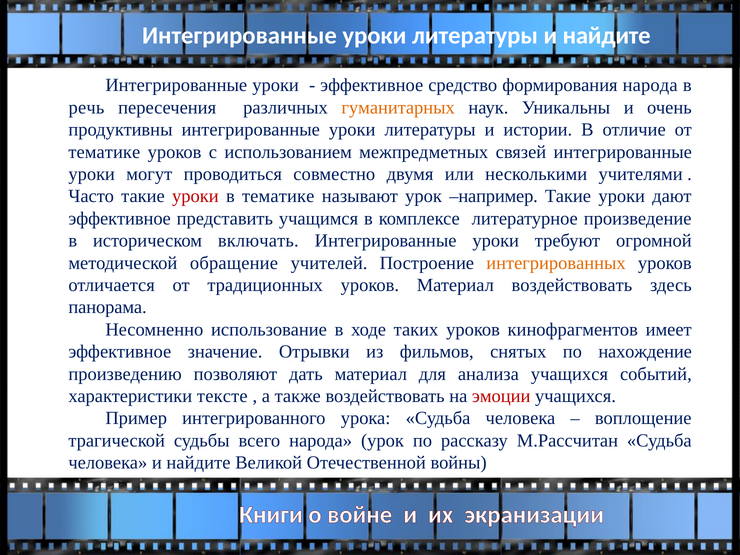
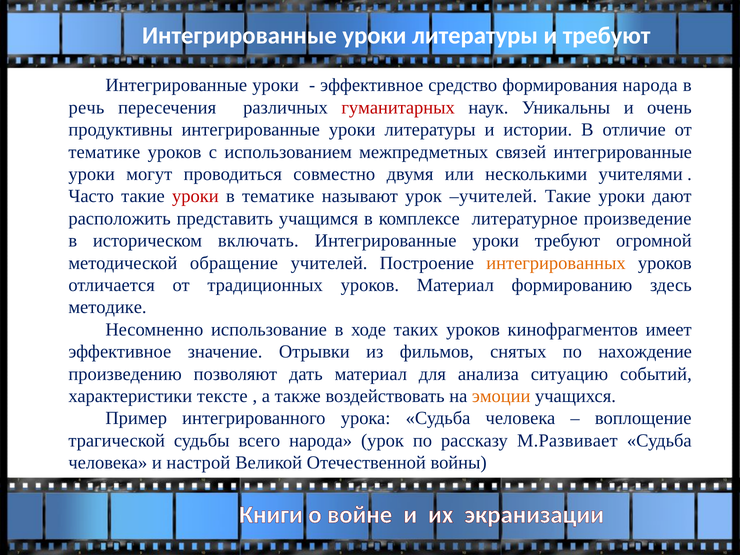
литературы и найдите: найдите -> требуют
гуманитарных colour: orange -> red
урок например: например -> учителей
эффективное at (120, 219): эффективное -> расположить
Материал воздействовать: воздействовать -> формированию
панорама: панорама -> методике
анализа учащихся: учащихся -> ситуацию
эмоции colour: red -> orange
М.Рассчитан: М.Рассчитан -> М.Развивает
человека и найдите: найдите -> настрой
